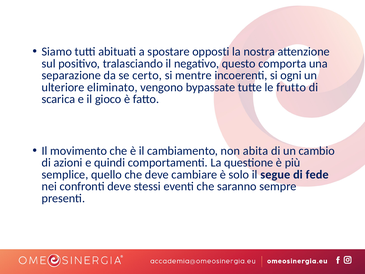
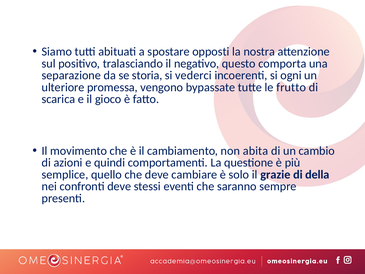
certo: certo -> storia
mentre: mentre -> vederci
eliminato: eliminato -> promessa
segue: segue -> grazie
fede: fede -> della
